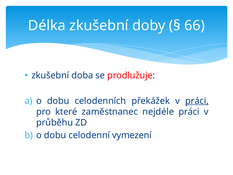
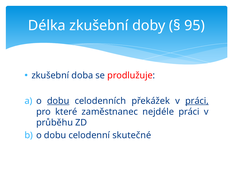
66: 66 -> 95
dobu at (58, 101) underline: none -> present
vymezení: vymezení -> skutečné
